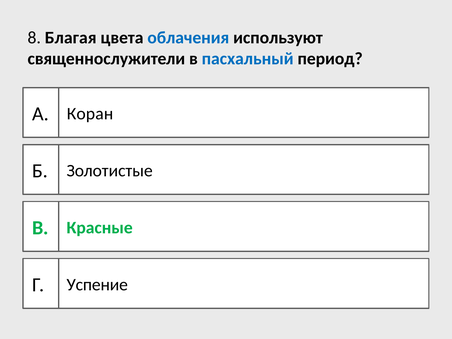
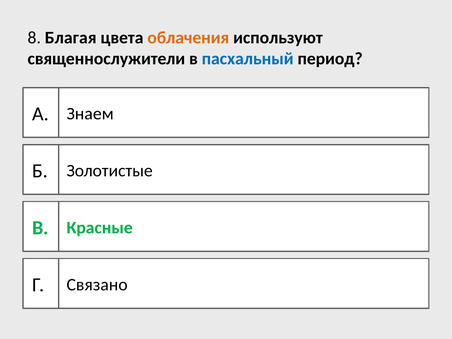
облачения colour: blue -> orange
Коран: Коран -> Знаем
Успение: Успение -> Связано
